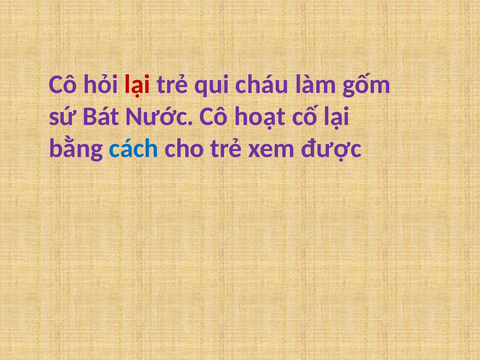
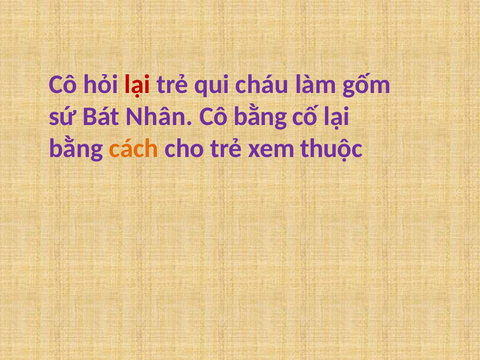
Nước: Nước -> Nhân
Cô hoạt: hoạt -> bằng
cách colour: blue -> orange
được: được -> thuộc
